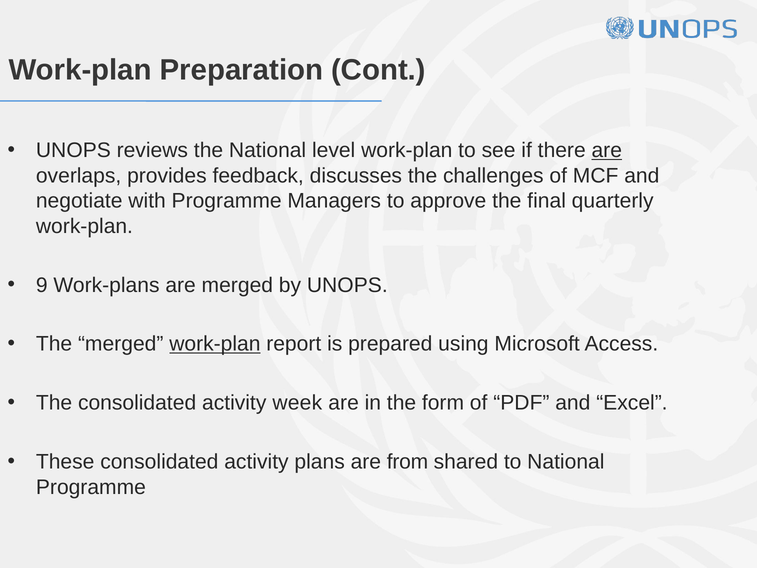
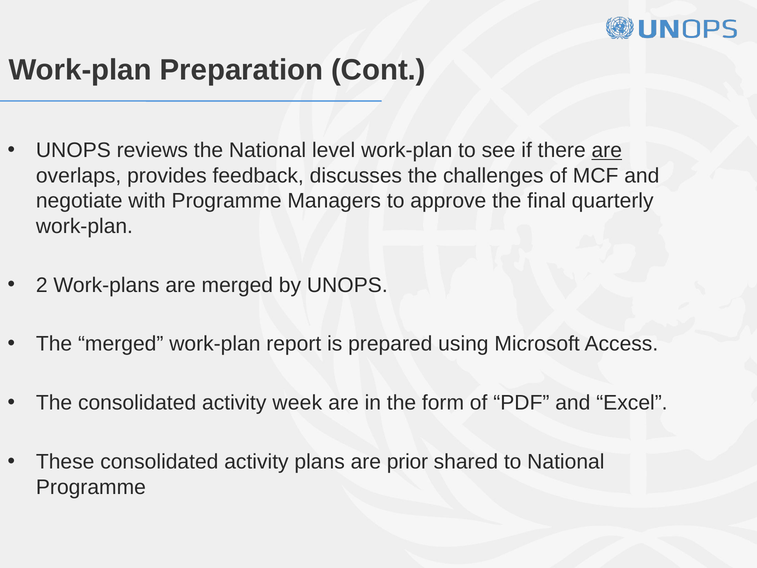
9: 9 -> 2
work-plan at (215, 344) underline: present -> none
from: from -> prior
